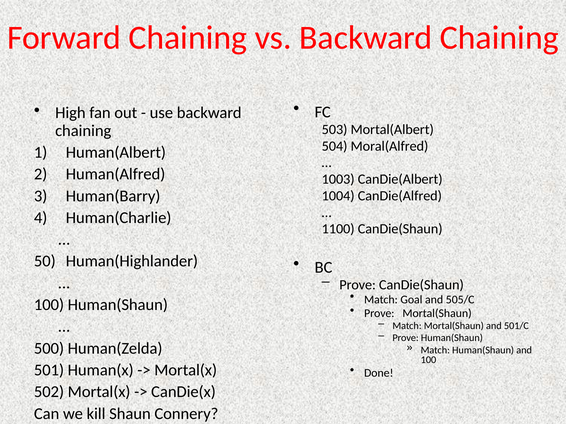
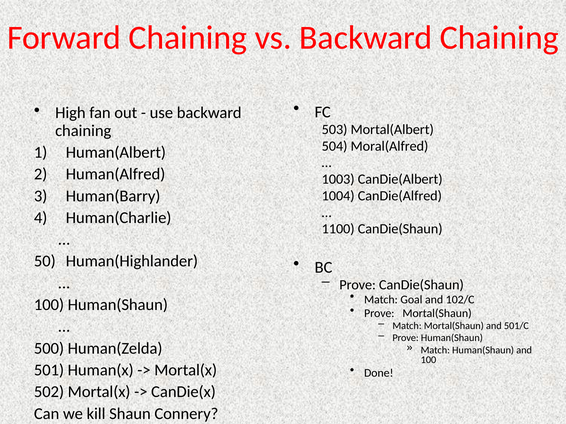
505/C: 505/C -> 102/C
